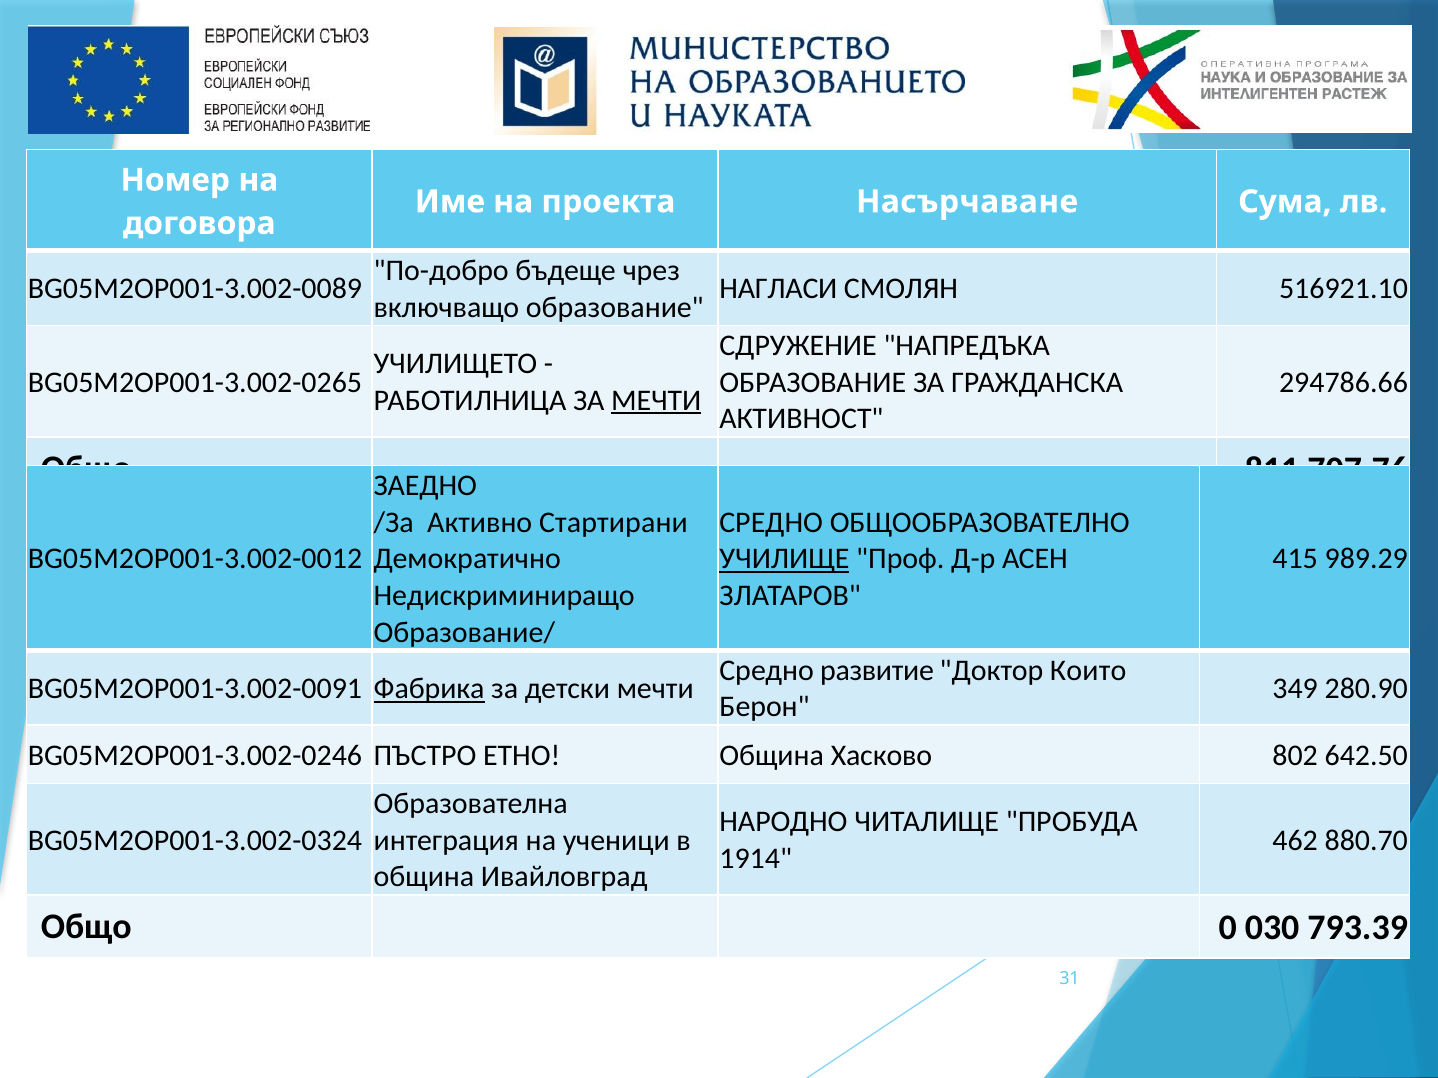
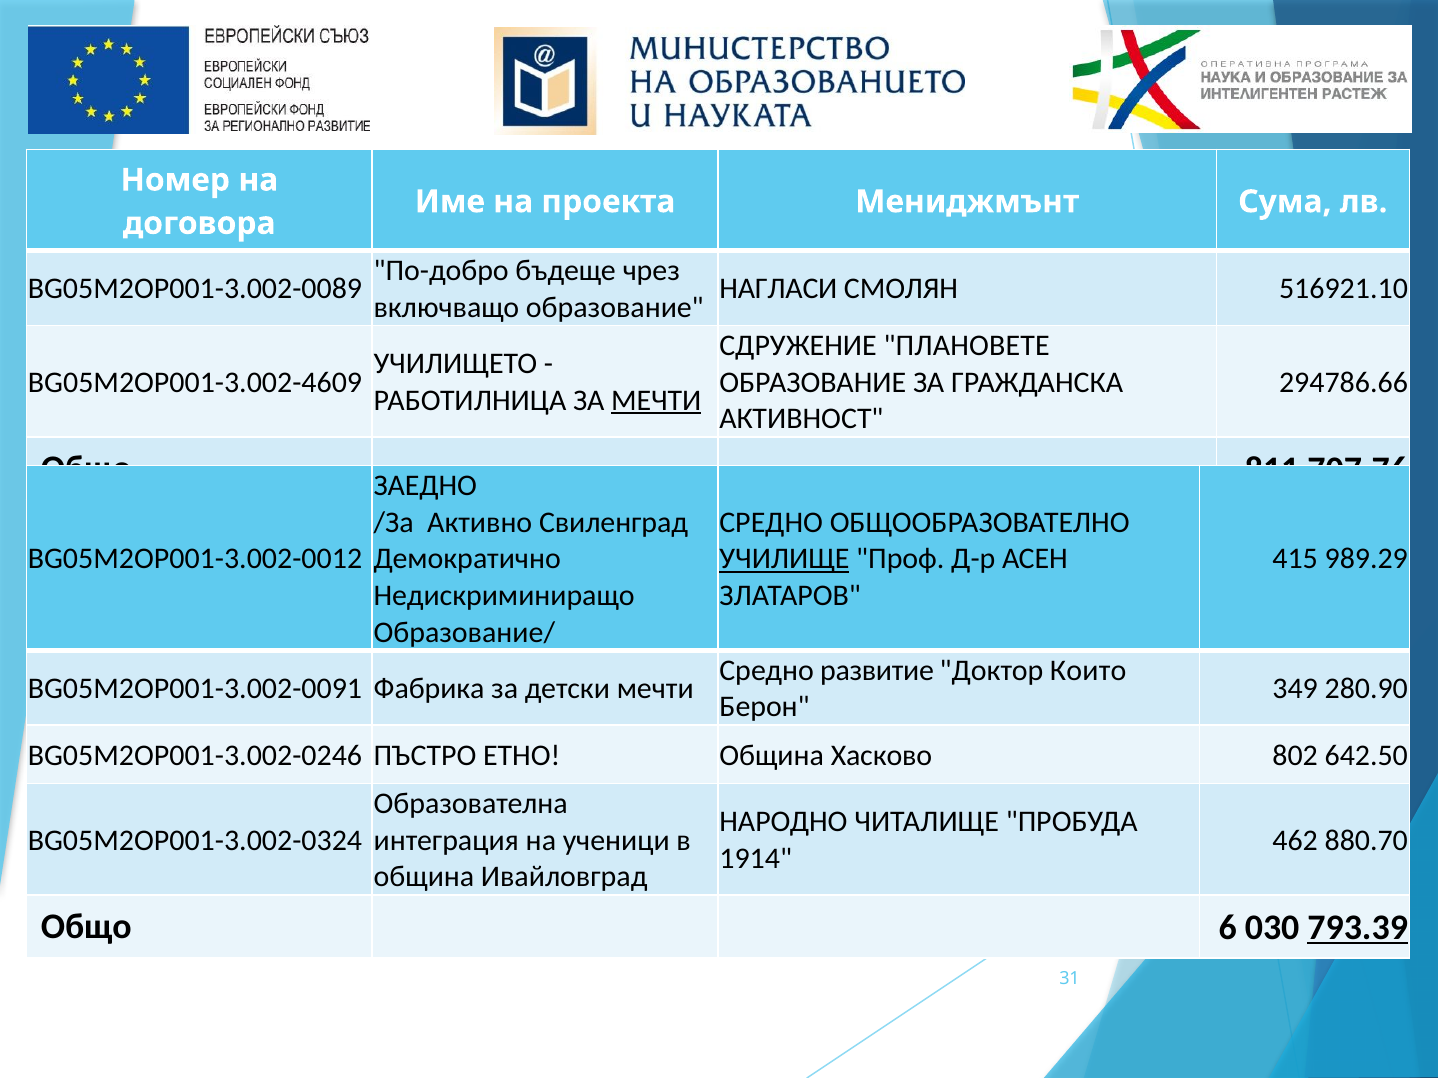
Насърчаване: Насърчаване -> Мениджмънт
НАПРЕДЪКА: НАПРЕДЪКА -> ПЛАНОВЕТЕ
BG05M2OP001-3.002-0265: BG05M2OP001-3.002-0265 -> BG05M2OP001-3.002-4609
Стартирани: Стартирани -> Свиленград
Фабрика underline: present -> none
0: 0 -> 6
793.39 underline: none -> present
